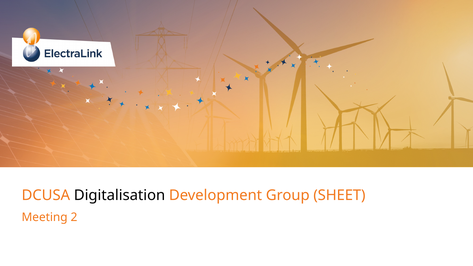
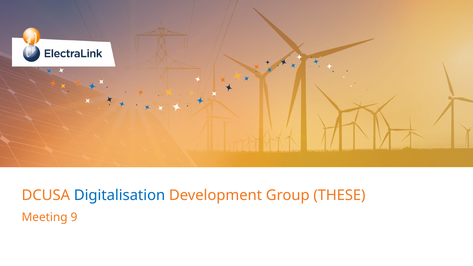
Digitalisation colour: black -> blue
SHEET: SHEET -> THESE
2: 2 -> 9
